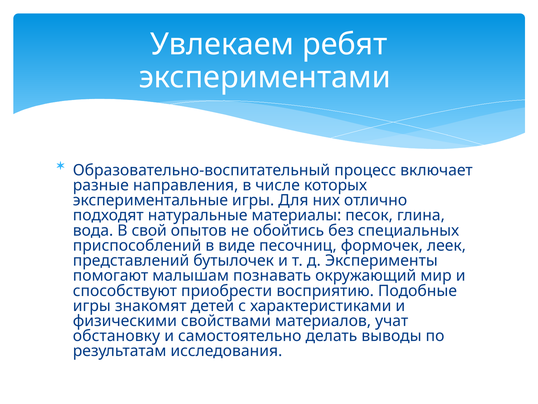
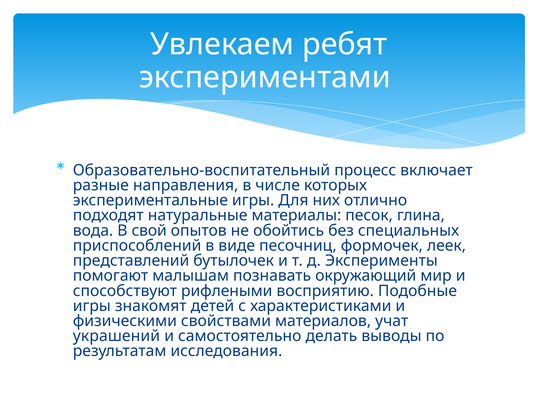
приобрести: приобрести -> рифлеными
обстановку: обстановку -> украшений
